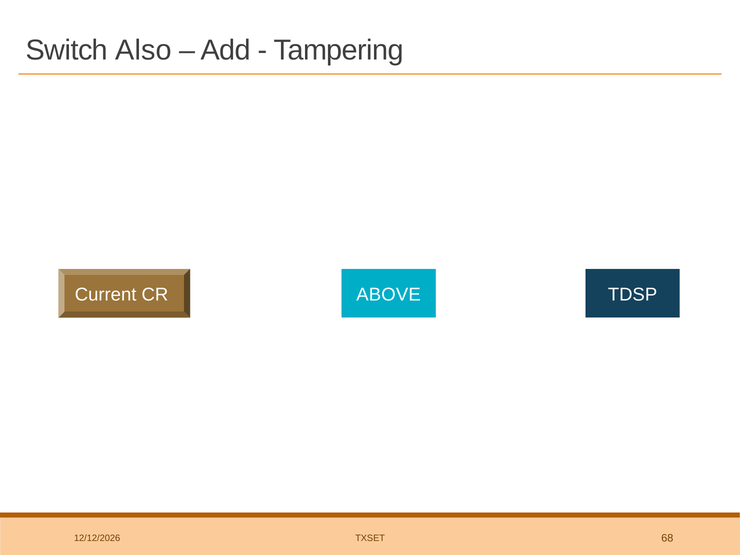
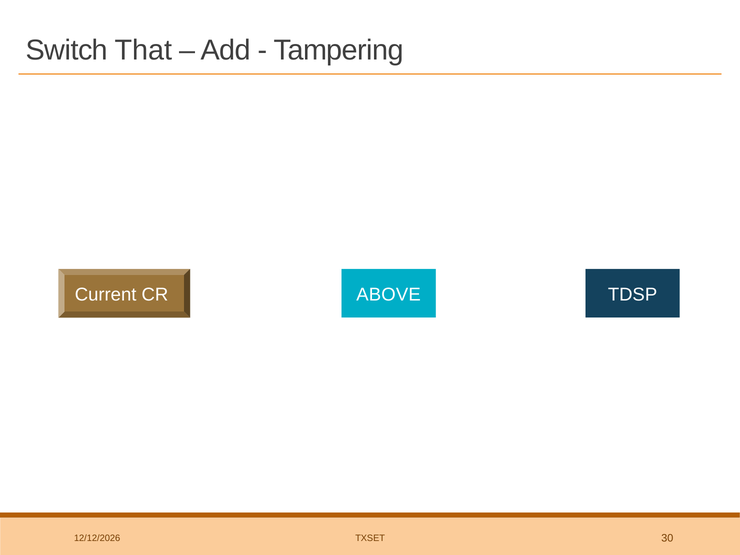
Also: Also -> That
68: 68 -> 30
